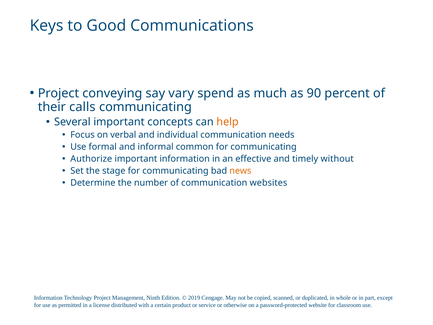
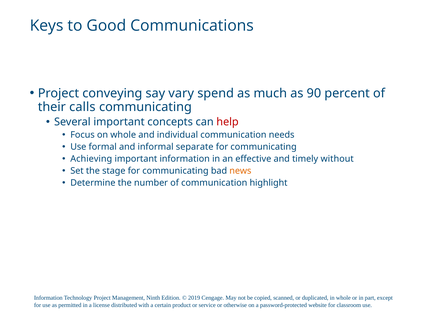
help colour: orange -> red
on verbal: verbal -> whole
common: common -> separate
Authorize: Authorize -> Achieving
websites: websites -> highlight
